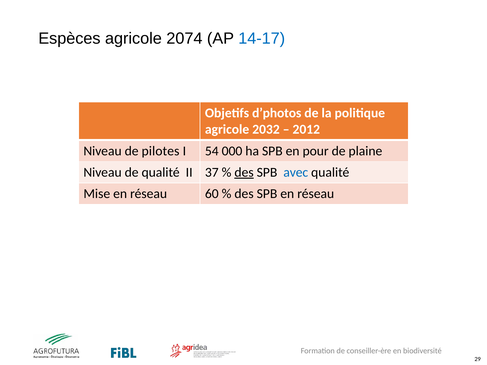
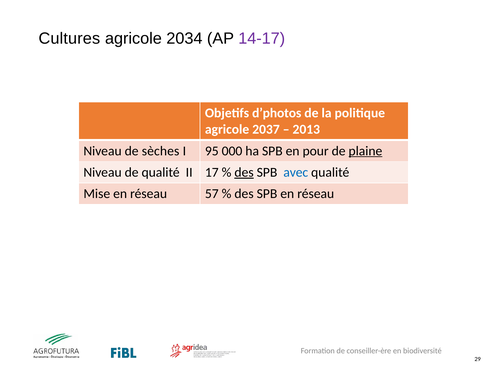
Espèces: Espèces -> Cultures
2074: 2074 -> 2034
14-17 colour: blue -> purple
2032: 2032 -> 2037
2012: 2012 -> 2013
pilotes: pilotes -> sèches
54: 54 -> 95
plaine underline: none -> present
37: 37 -> 17
60: 60 -> 57
